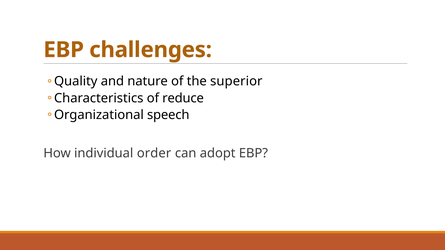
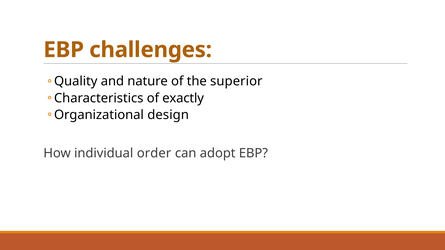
reduce: reduce -> exactly
speech: speech -> design
